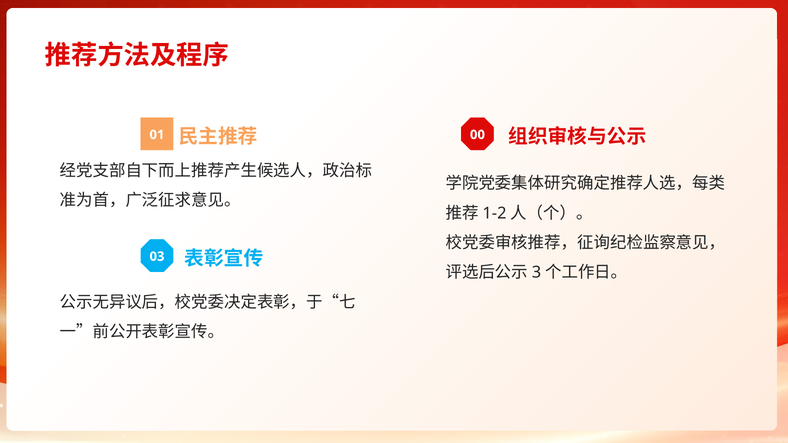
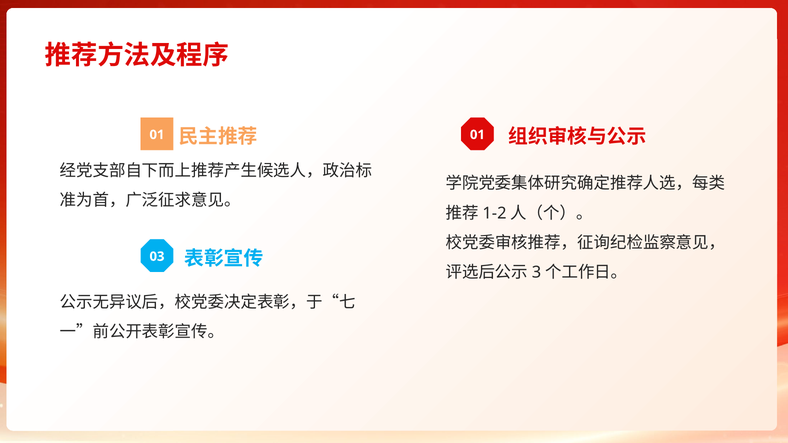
01 00: 00 -> 01
